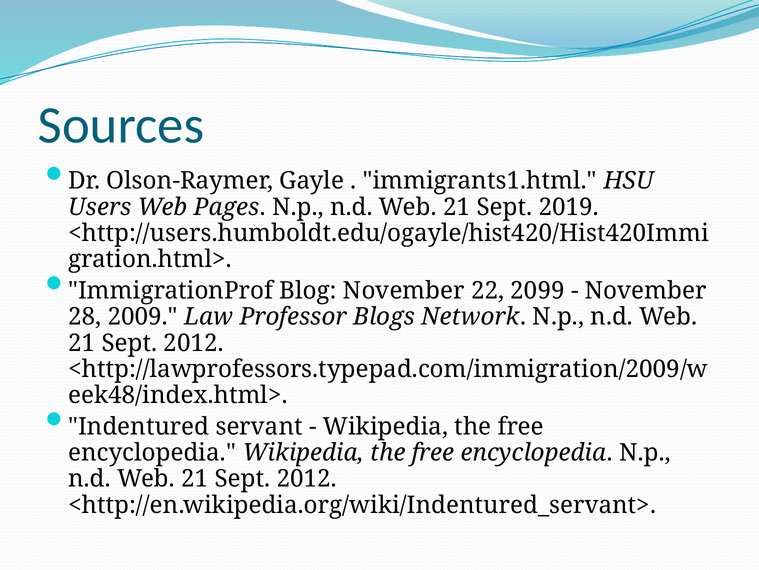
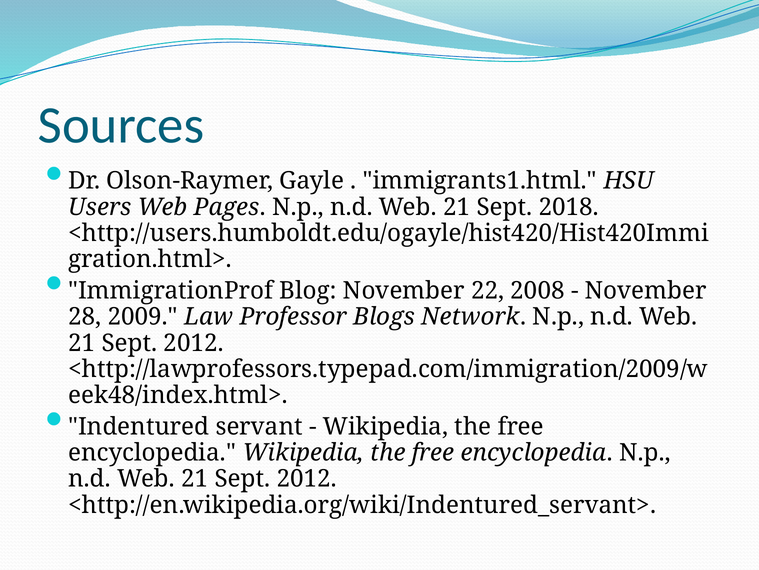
2019: 2019 -> 2018
2099: 2099 -> 2008
